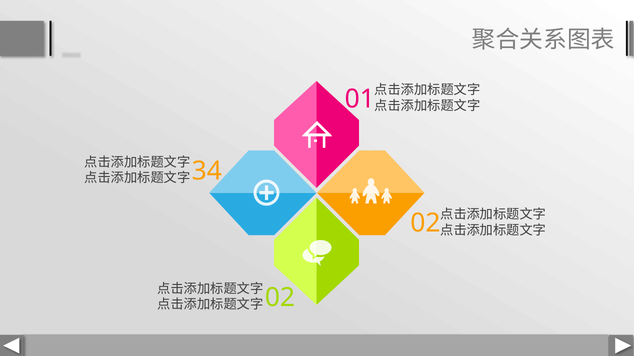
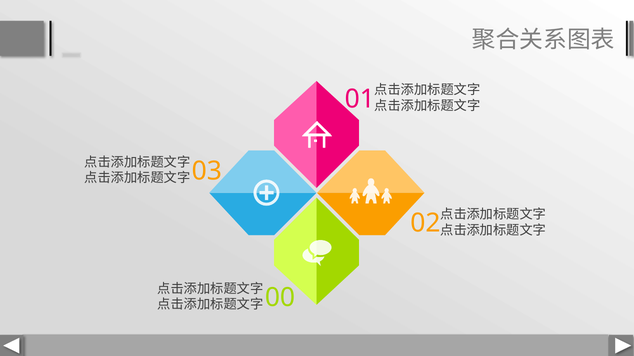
34: 34 -> 03
02 at (280, 298): 02 -> 00
